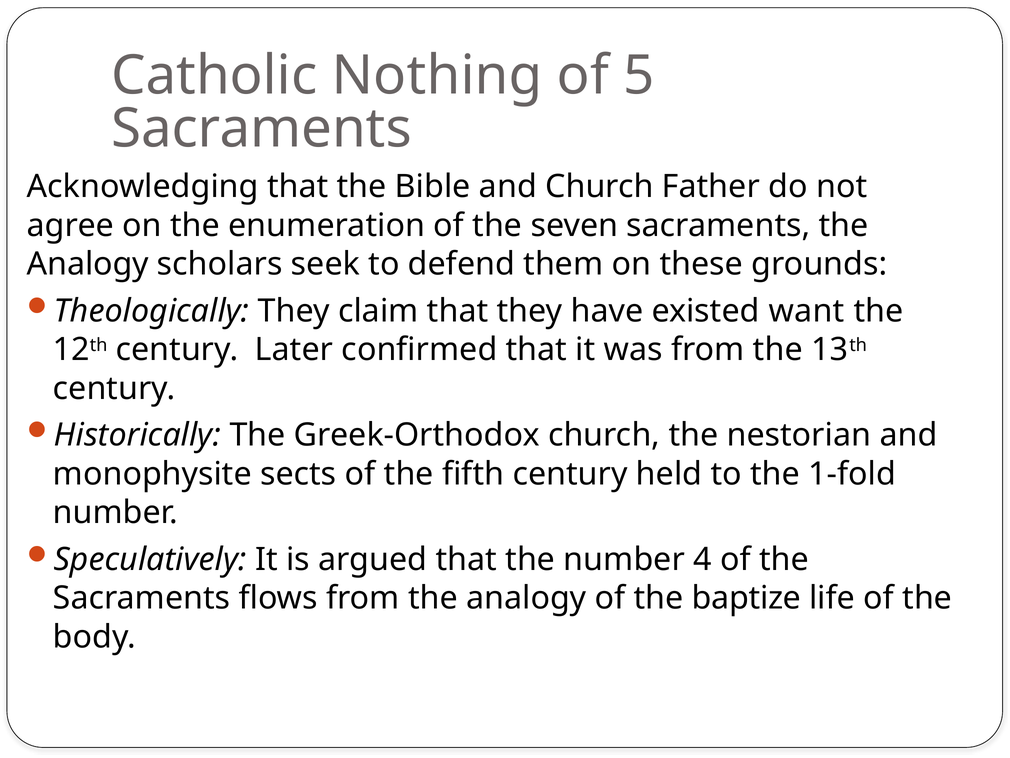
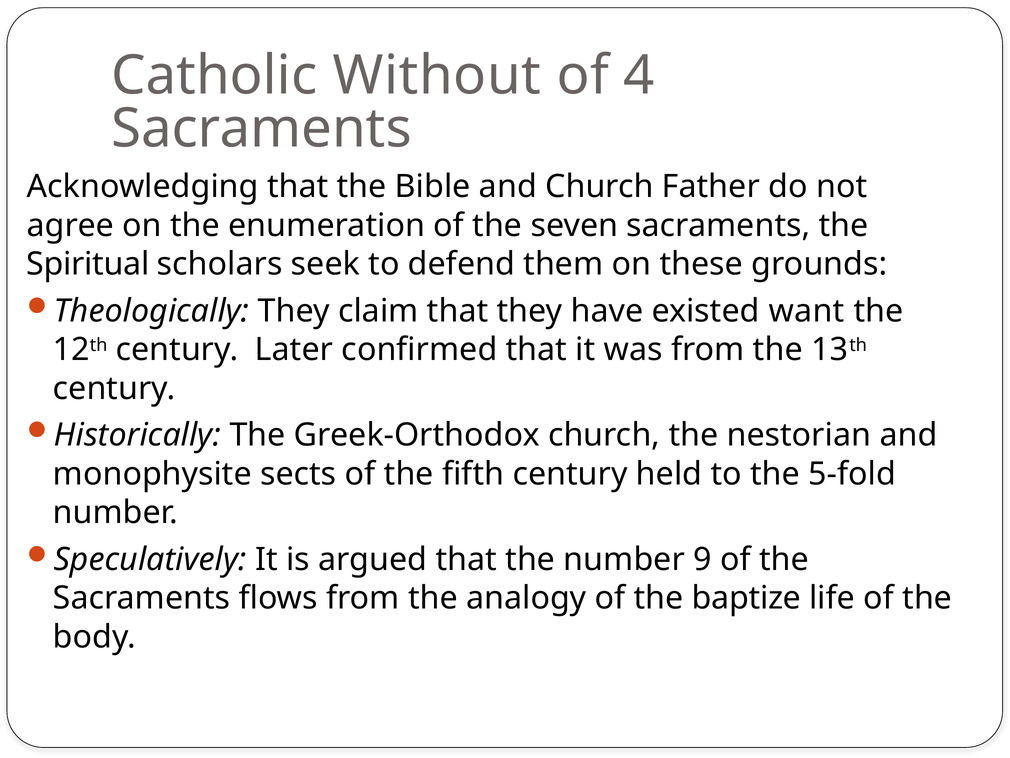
Nothing: Nothing -> Without
5: 5 -> 4
Analogy at (88, 264): Analogy -> Spiritual
1-fold: 1-fold -> 5-fold
4: 4 -> 9
